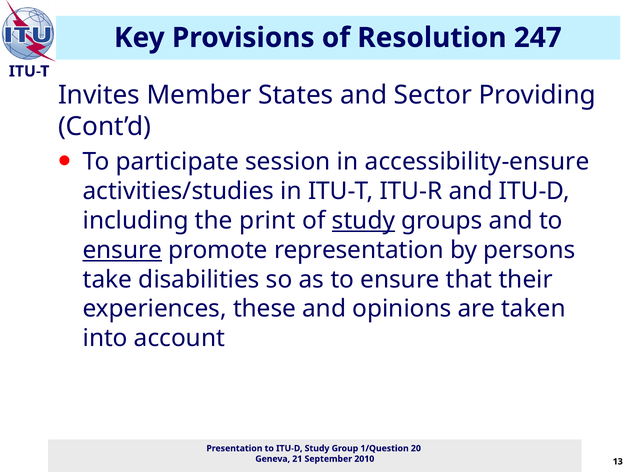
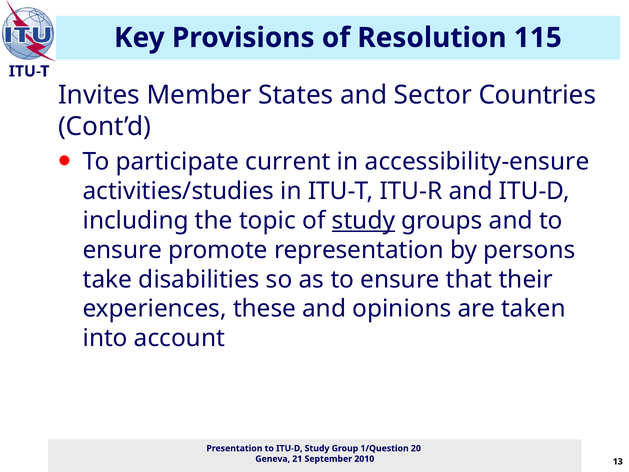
247: 247 -> 115
Providing: Providing -> Countries
session: session -> current
print: print -> topic
ensure at (122, 250) underline: present -> none
